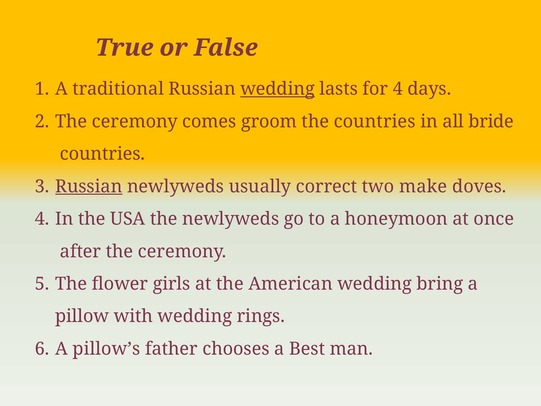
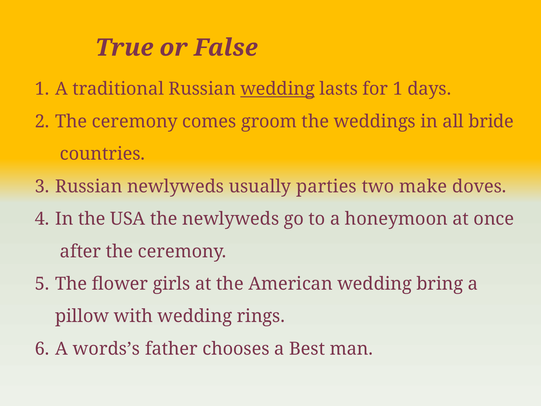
for 4: 4 -> 1
the countries: countries -> weddings
Russian at (89, 186) underline: present -> none
correct: correct -> parties
pillow’s: pillow’s -> words’s
